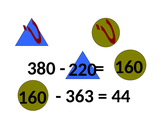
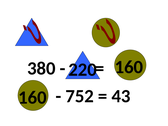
363: 363 -> 752
44: 44 -> 43
